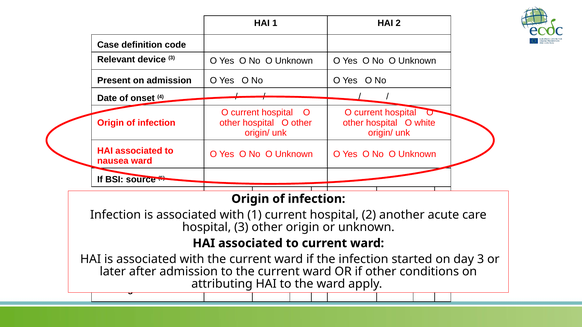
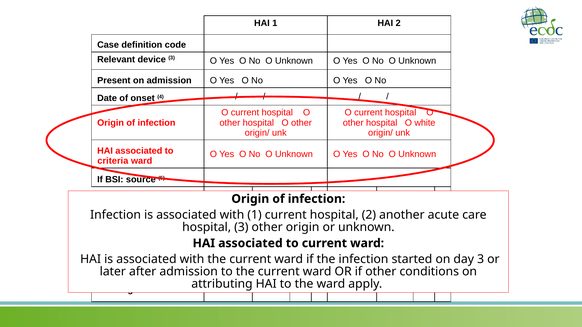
nausea: nausea -> criteria
